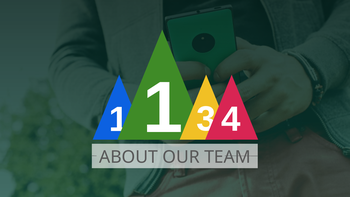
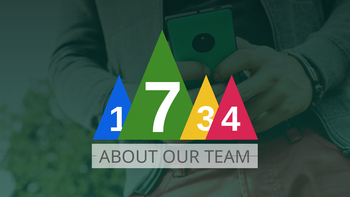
1 at (163, 108): 1 -> 7
